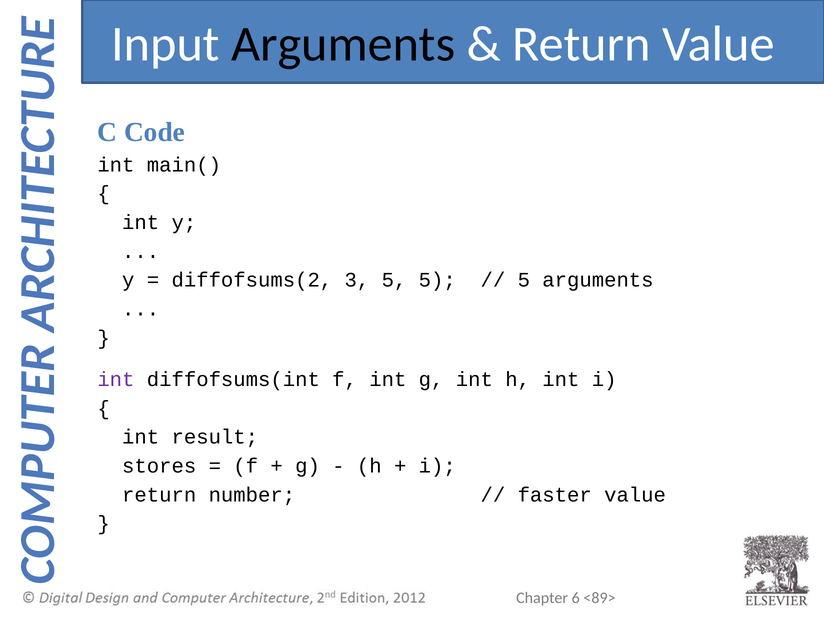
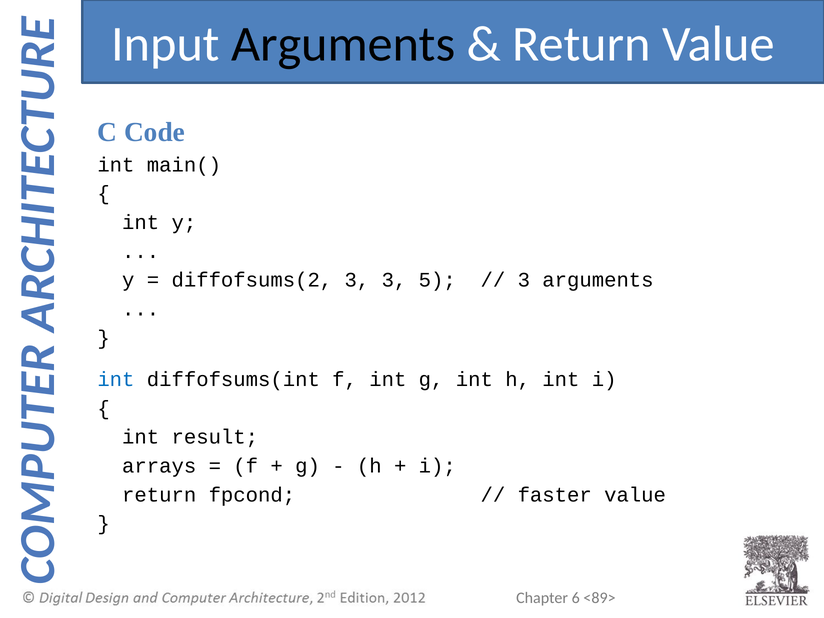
3 5: 5 -> 3
5 at (524, 280): 5 -> 3
int at (116, 379) colour: purple -> blue
stores: stores -> arrays
number: number -> fpcond
